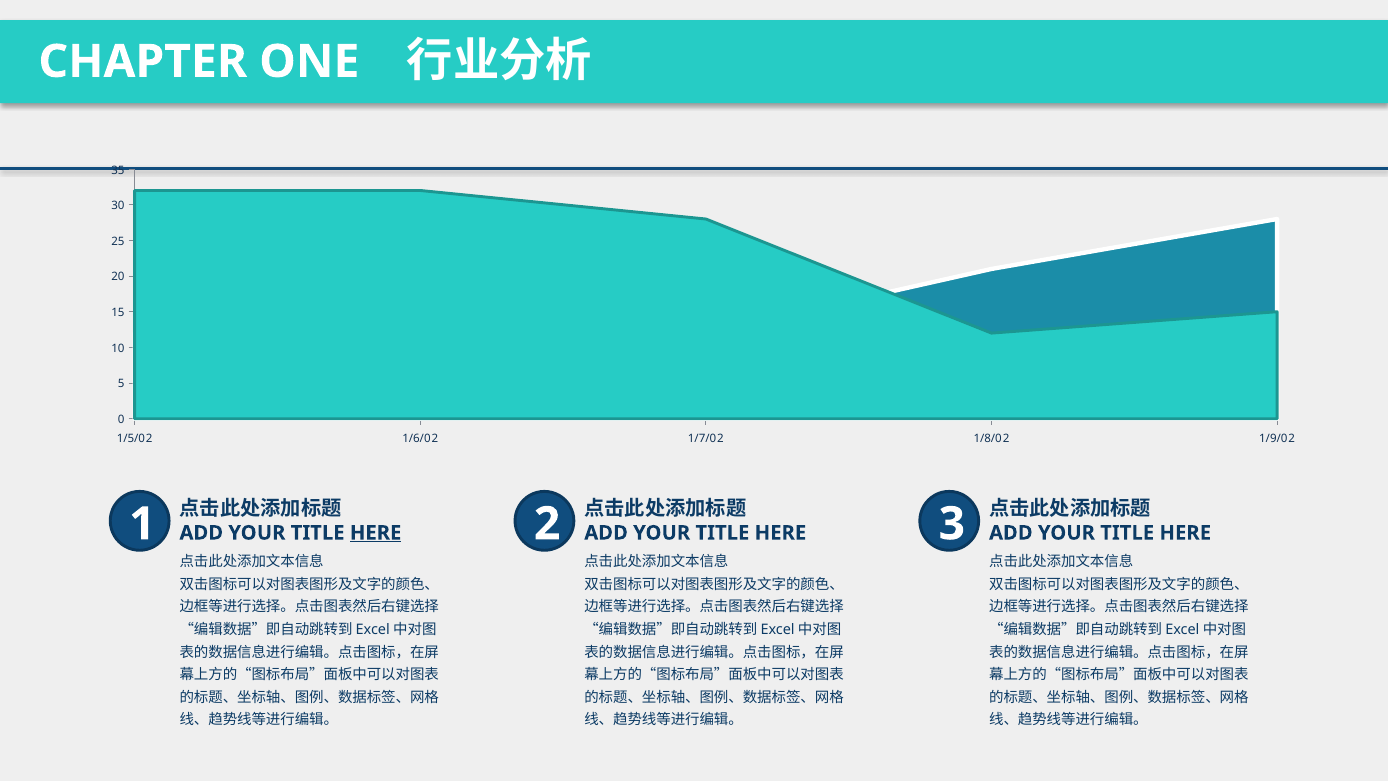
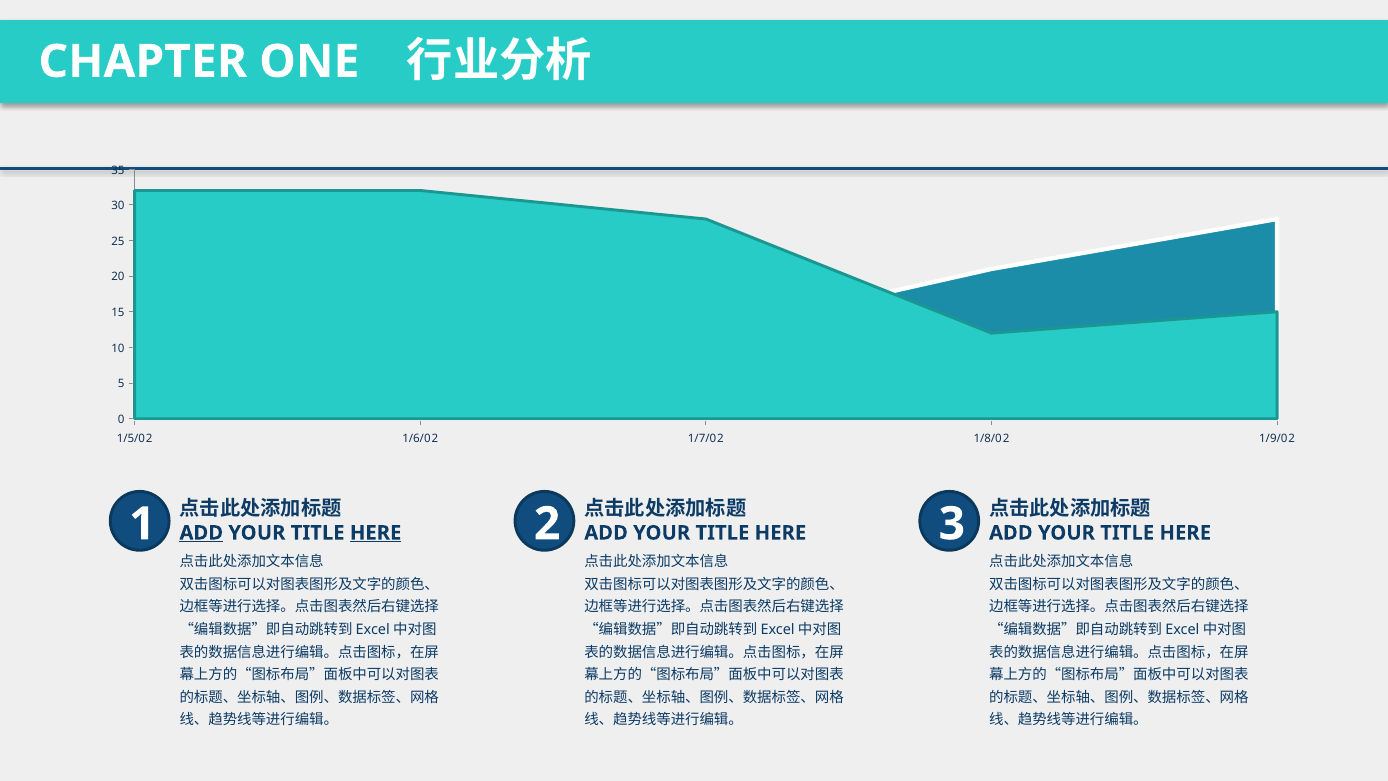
ADD at (201, 533) underline: none -> present
